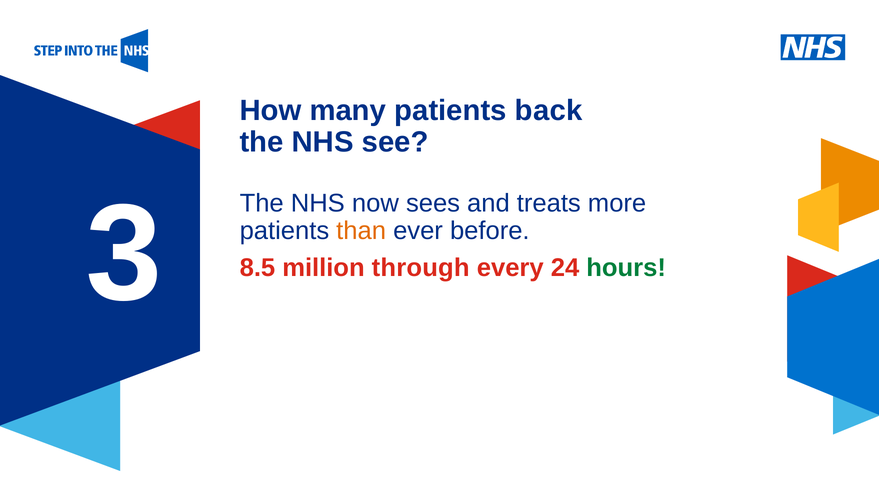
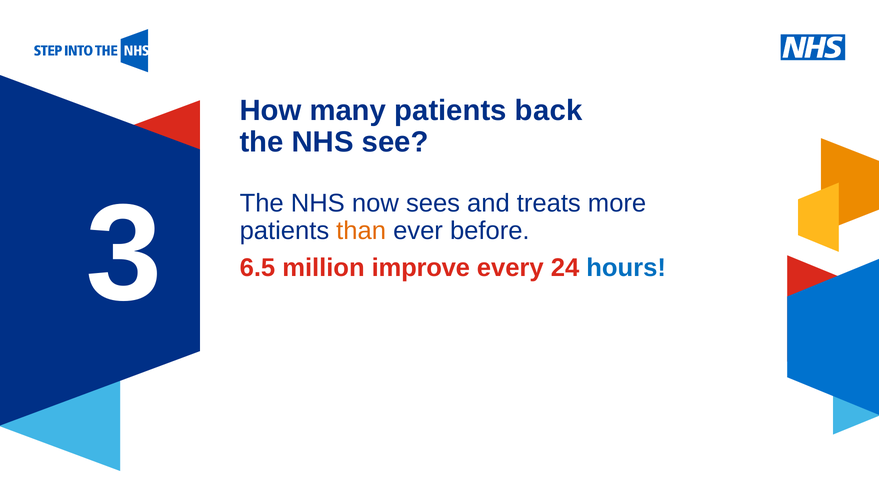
8.5: 8.5 -> 6.5
through: through -> improve
hours colour: green -> blue
